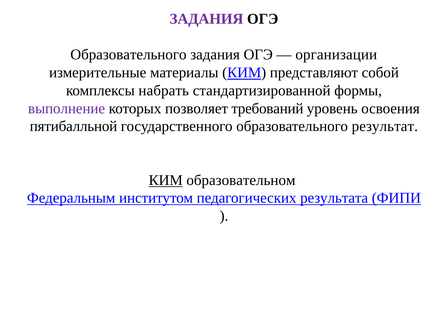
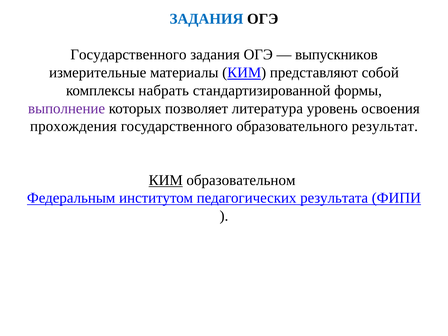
ЗАДАНИЯ at (207, 19) colour: purple -> blue
Образовательного at (128, 55): Образовательного -> Государственного
организации: организации -> выпускников
требований: требований -> литература
пятибалльной: пятибалльной -> прохождения
